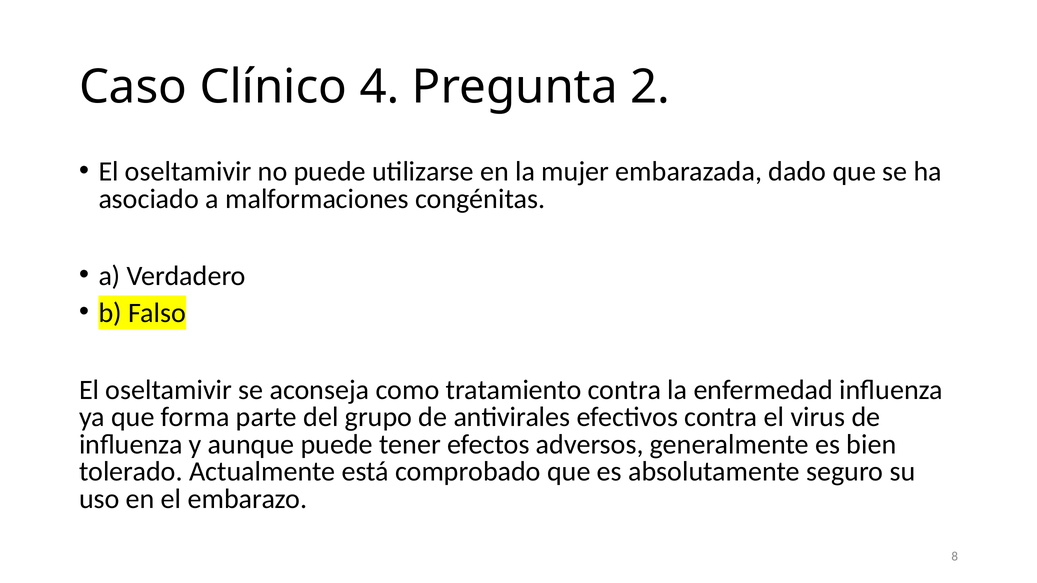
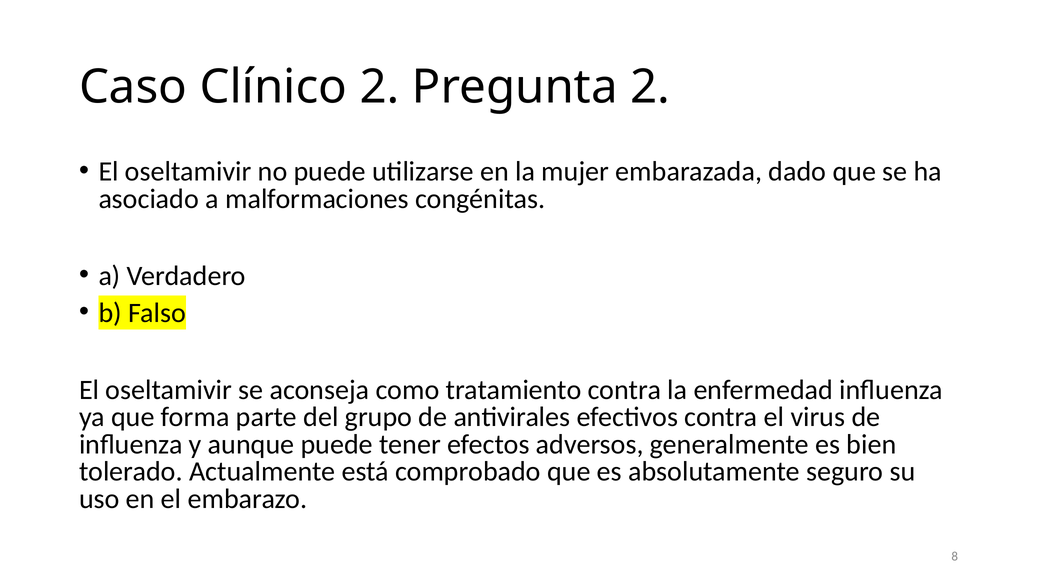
Clínico 4: 4 -> 2
